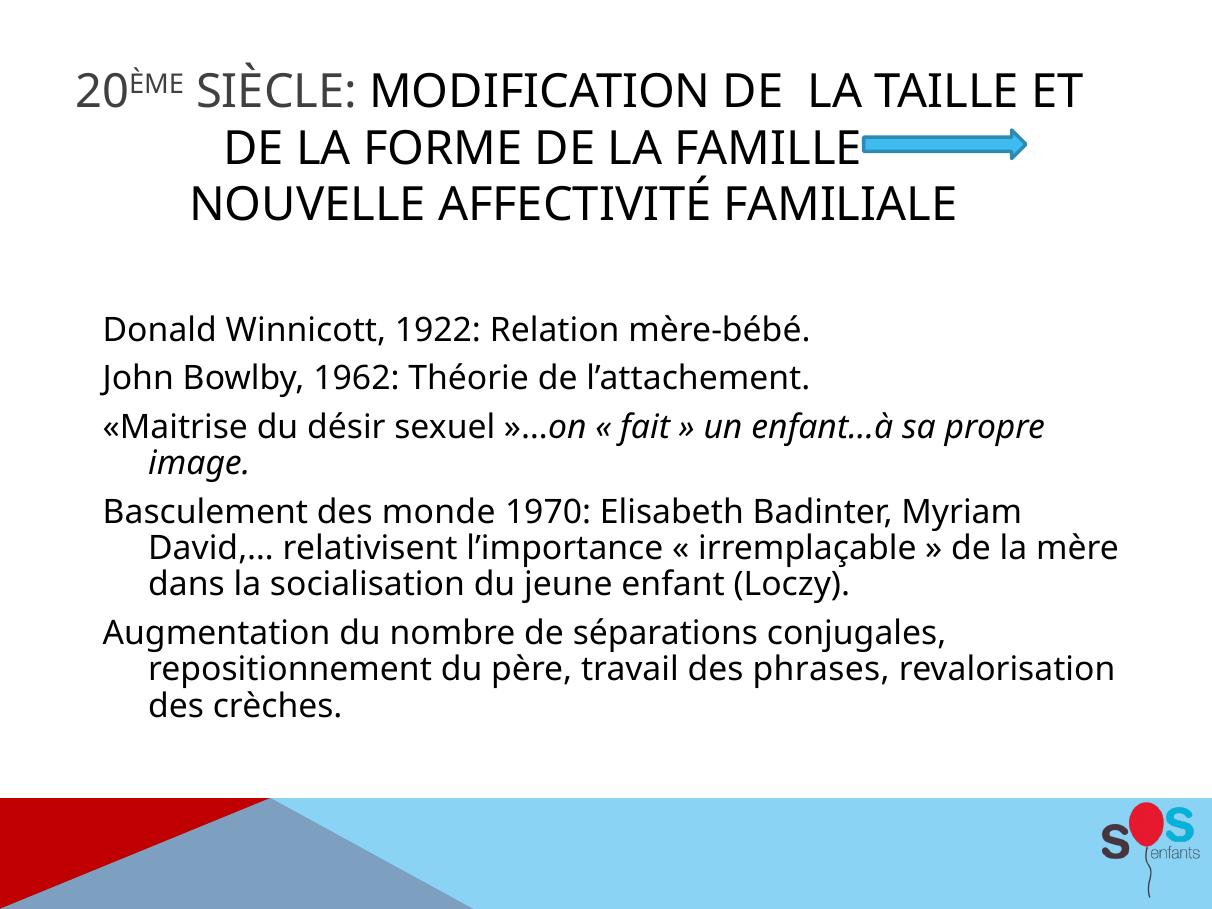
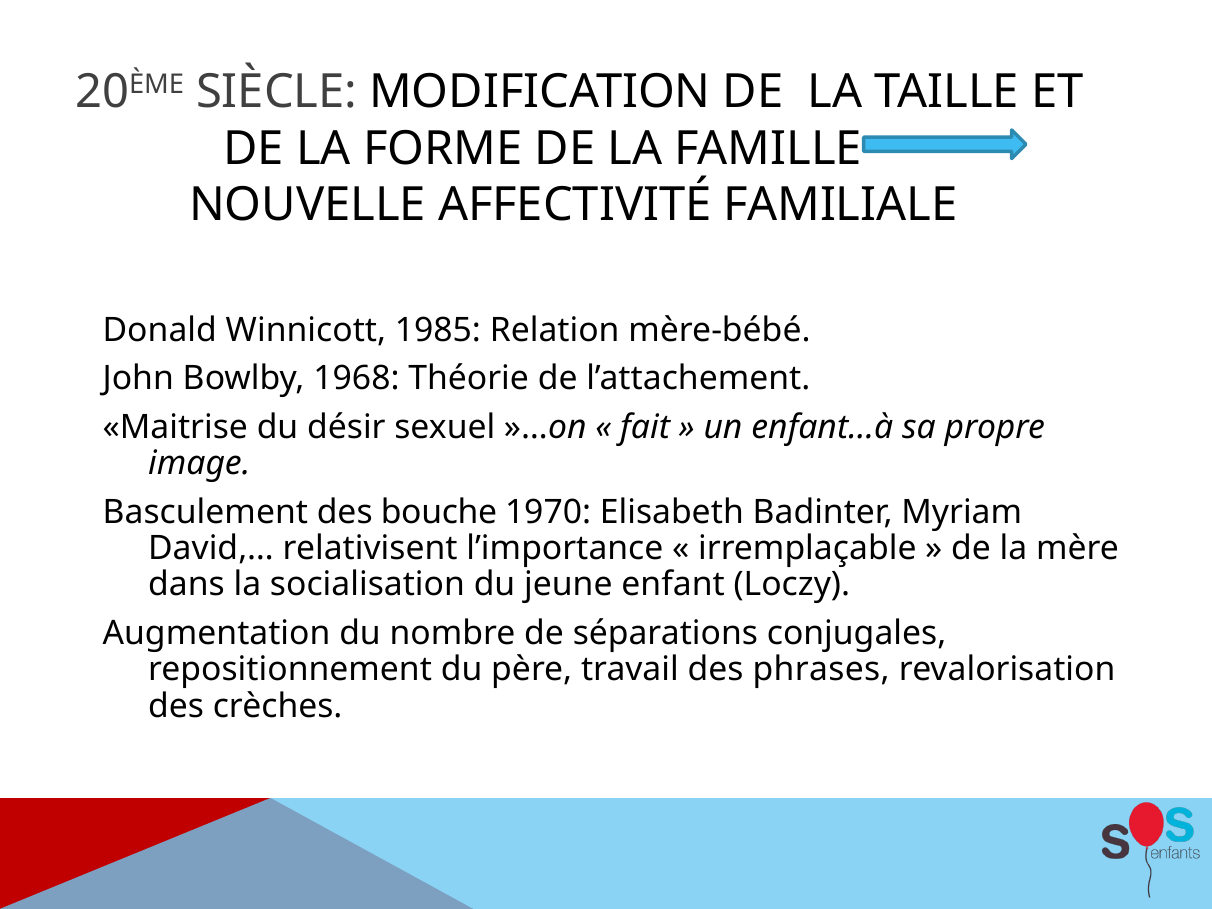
1922: 1922 -> 1985
1962: 1962 -> 1968
monde: monde -> bouche
